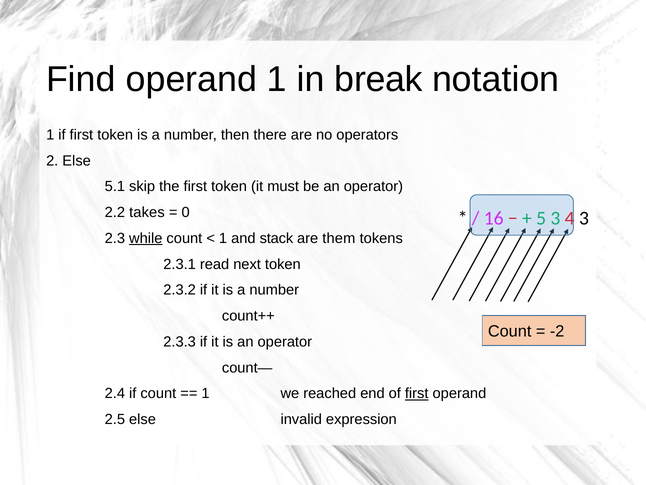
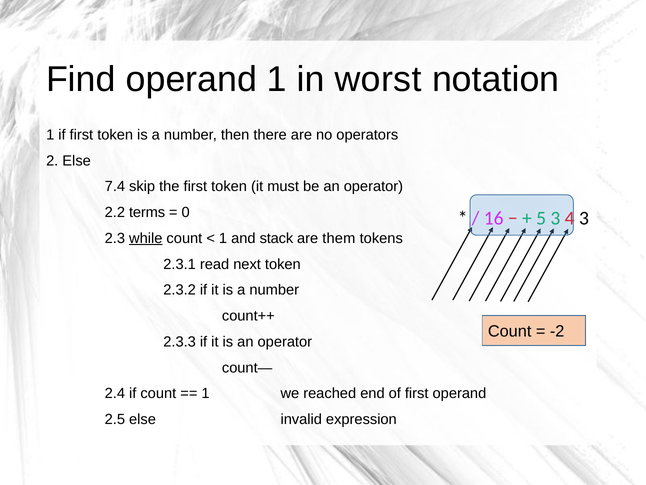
break: break -> worst
5.1: 5.1 -> 7.4
takes: takes -> terms
first at (417, 393) underline: present -> none
